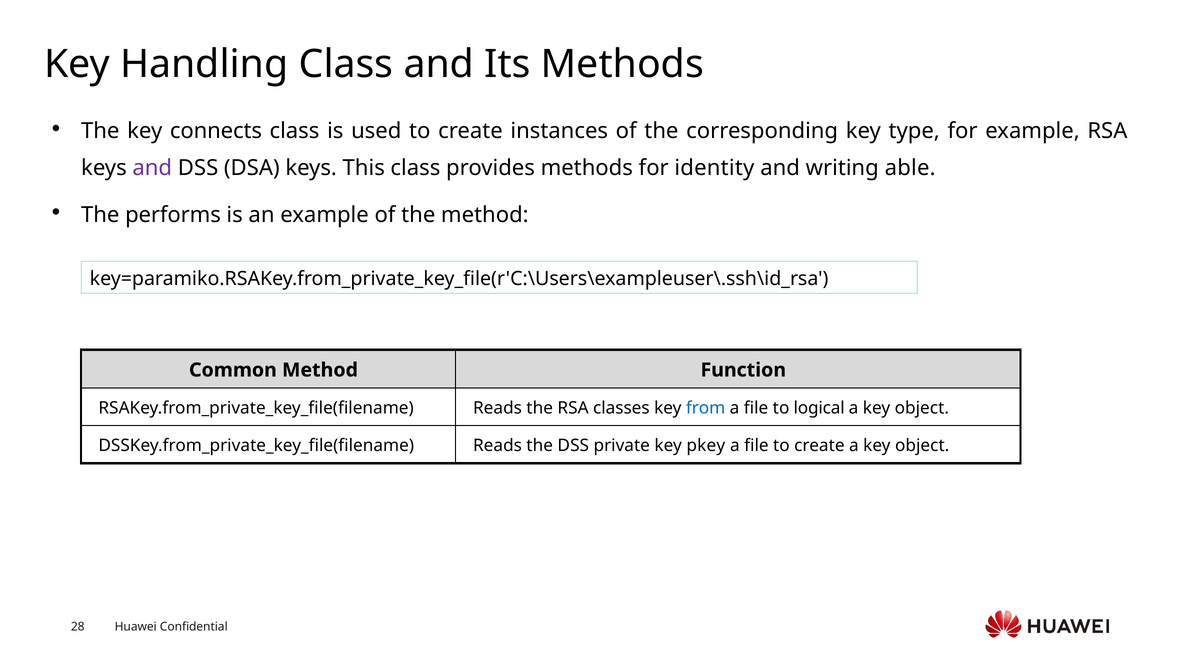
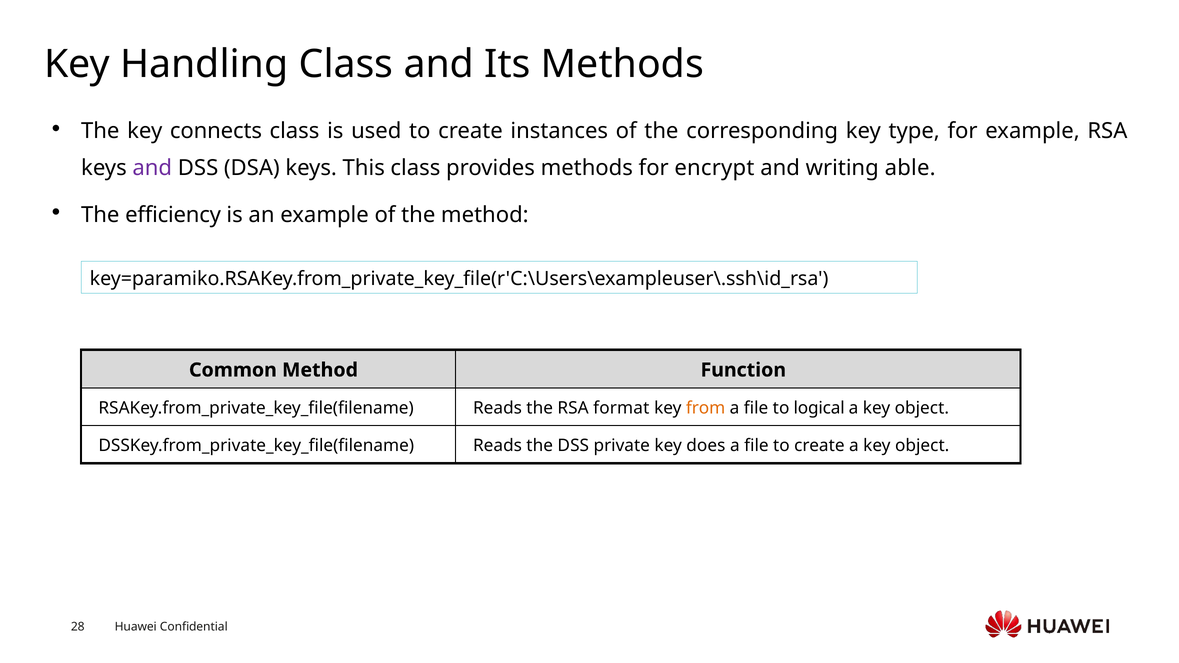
identity: identity -> encrypt
performs: performs -> efficiency
classes: classes -> format
from colour: blue -> orange
pkey: pkey -> does
